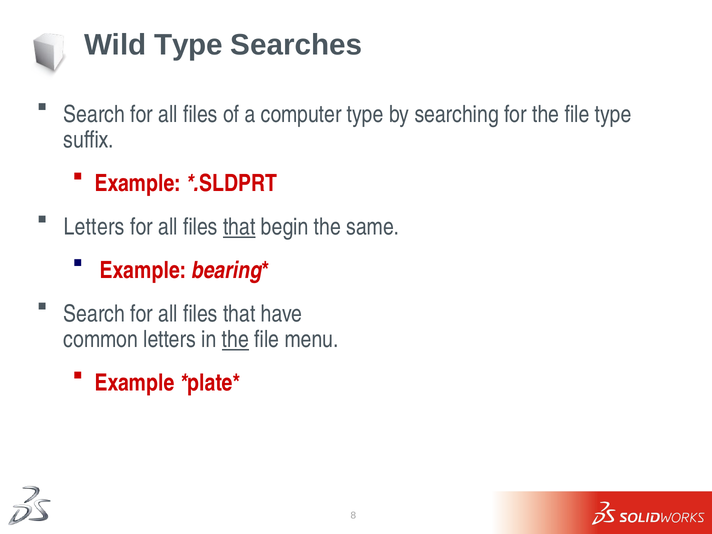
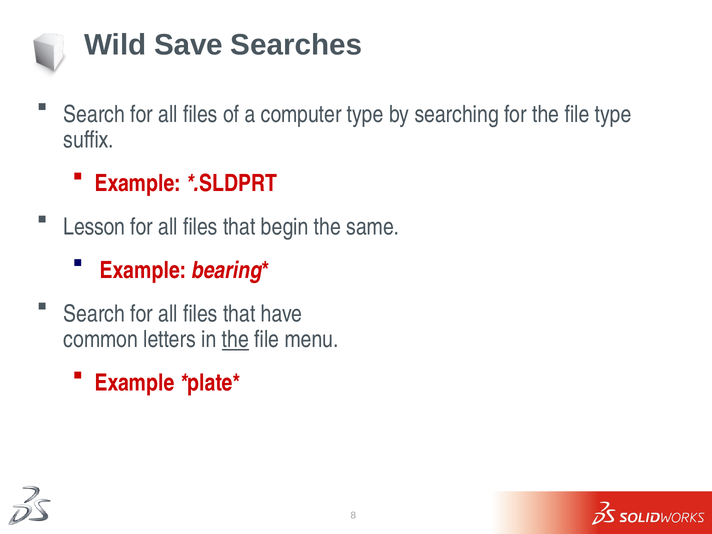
Wild Type: Type -> Save
Letters at (94, 227): Letters -> Lesson
that at (239, 227) underline: present -> none
